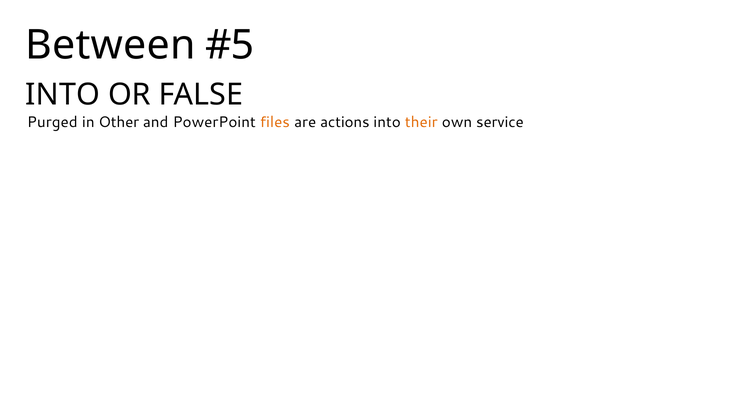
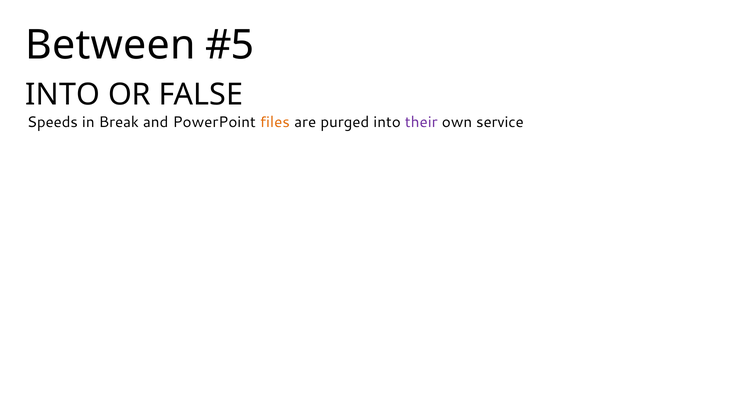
Purged: Purged -> Speeds
Other: Other -> Break
actions: actions -> purged
their colour: orange -> purple
